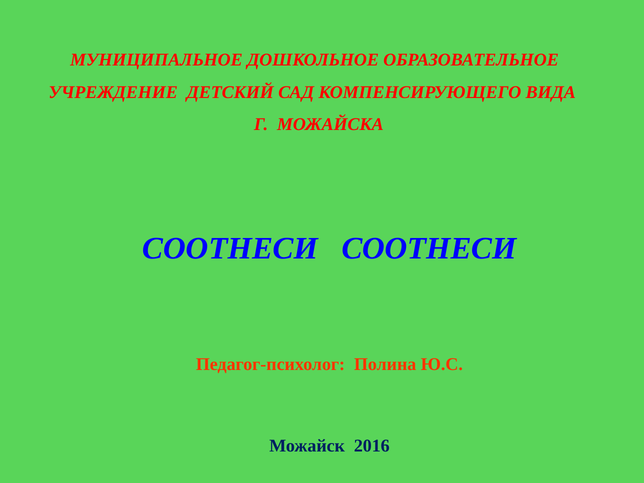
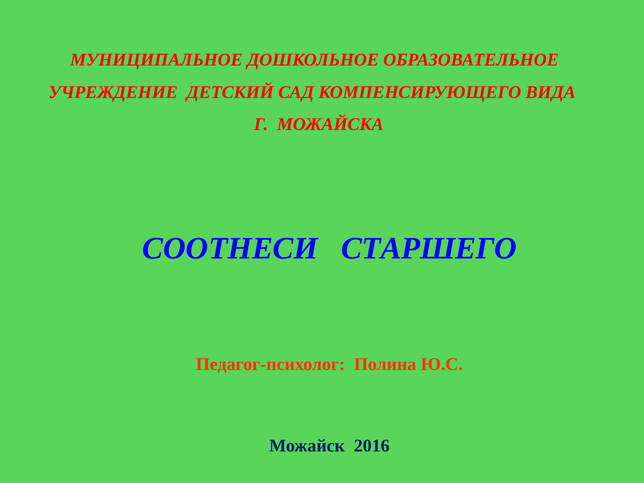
СООТНЕСИ СООТНЕСИ: СООТНЕСИ -> СТАРШЕГО
